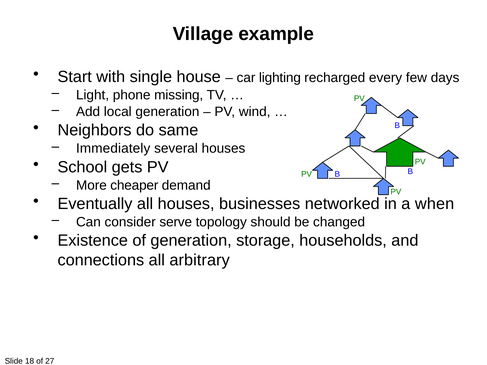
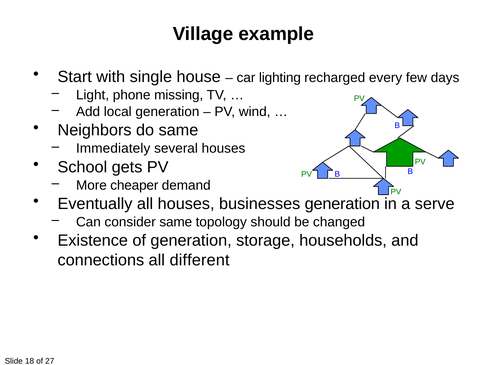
businesses networked: networked -> generation
when: when -> serve
consider serve: serve -> same
arbitrary: arbitrary -> different
